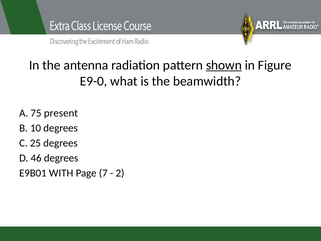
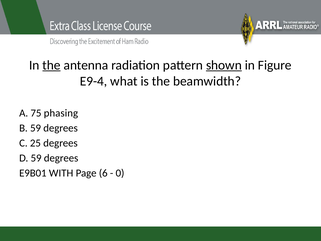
the at (52, 65) underline: none -> present
E9-0: E9-0 -> E9-4
present: present -> phasing
B 10: 10 -> 59
D 46: 46 -> 59
7: 7 -> 6
2: 2 -> 0
